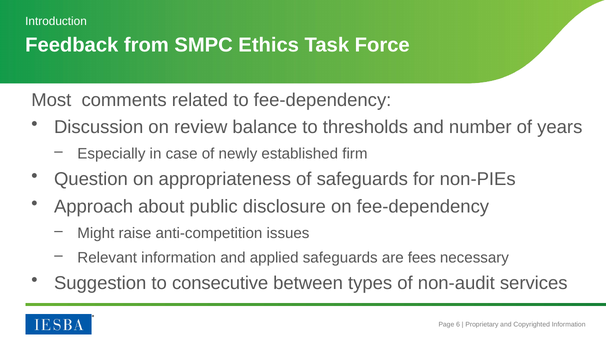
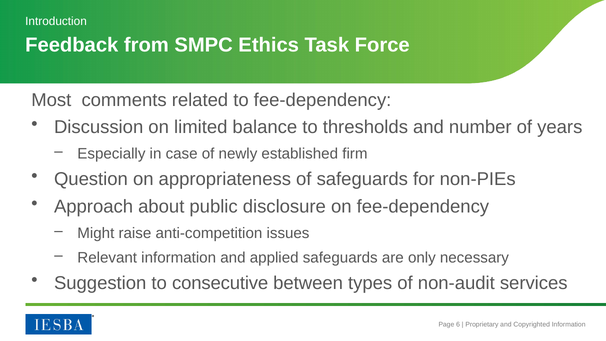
review: review -> limited
fees: fees -> only
